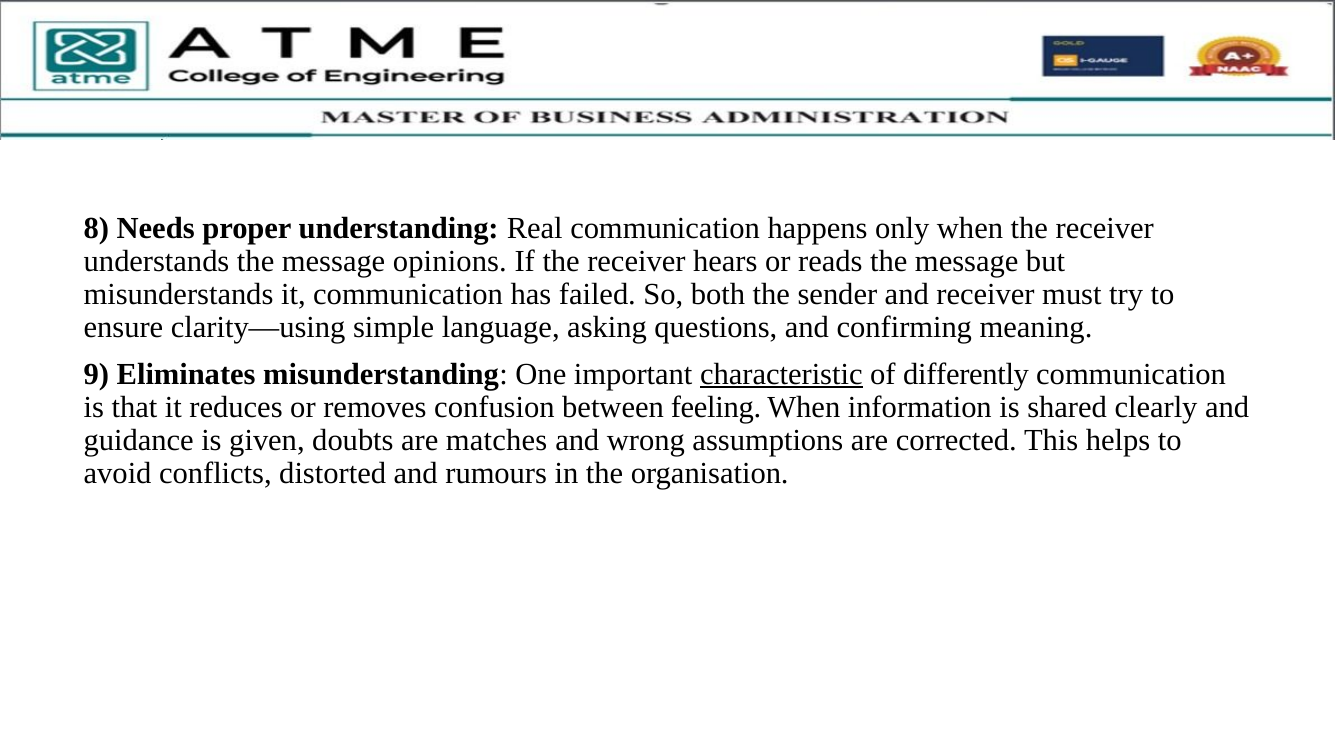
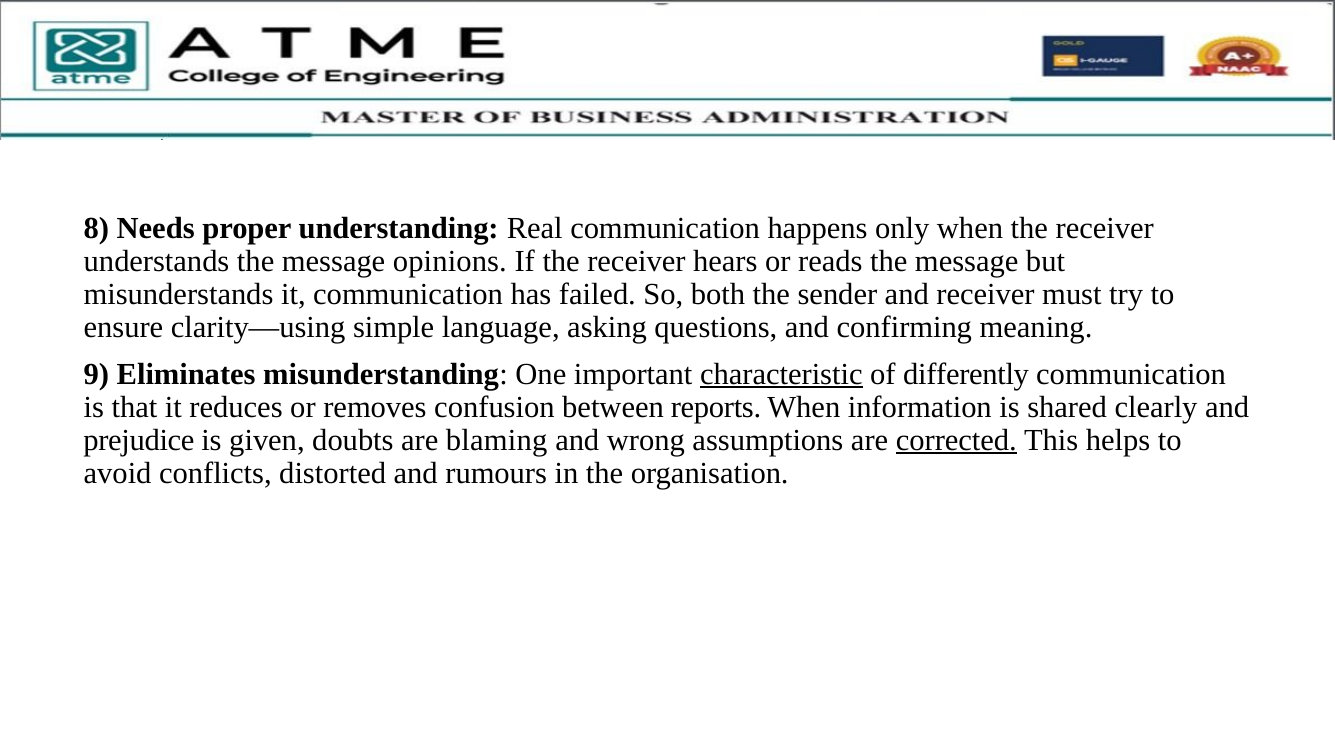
feeling: feeling -> reports
guidance: guidance -> prejudice
matches: matches -> blaming
corrected underline: none -> present
